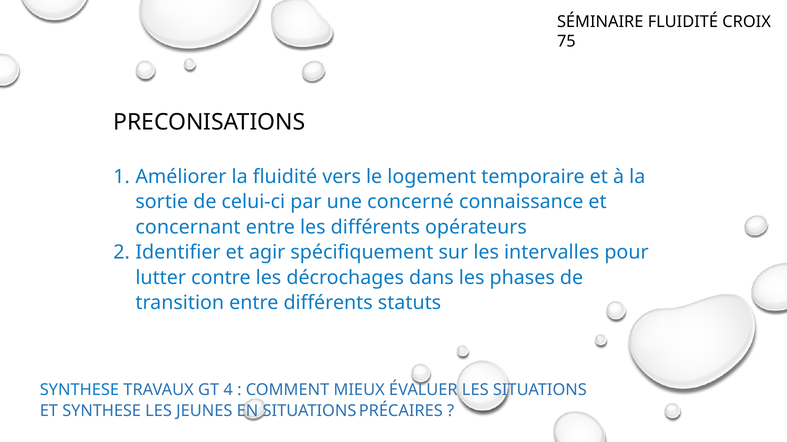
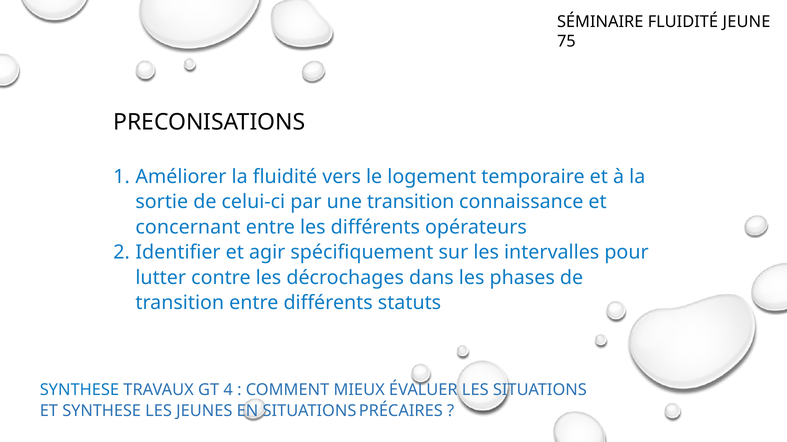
CROIX: CROIX -> JEUNE
une concerné: concerné -> transition
